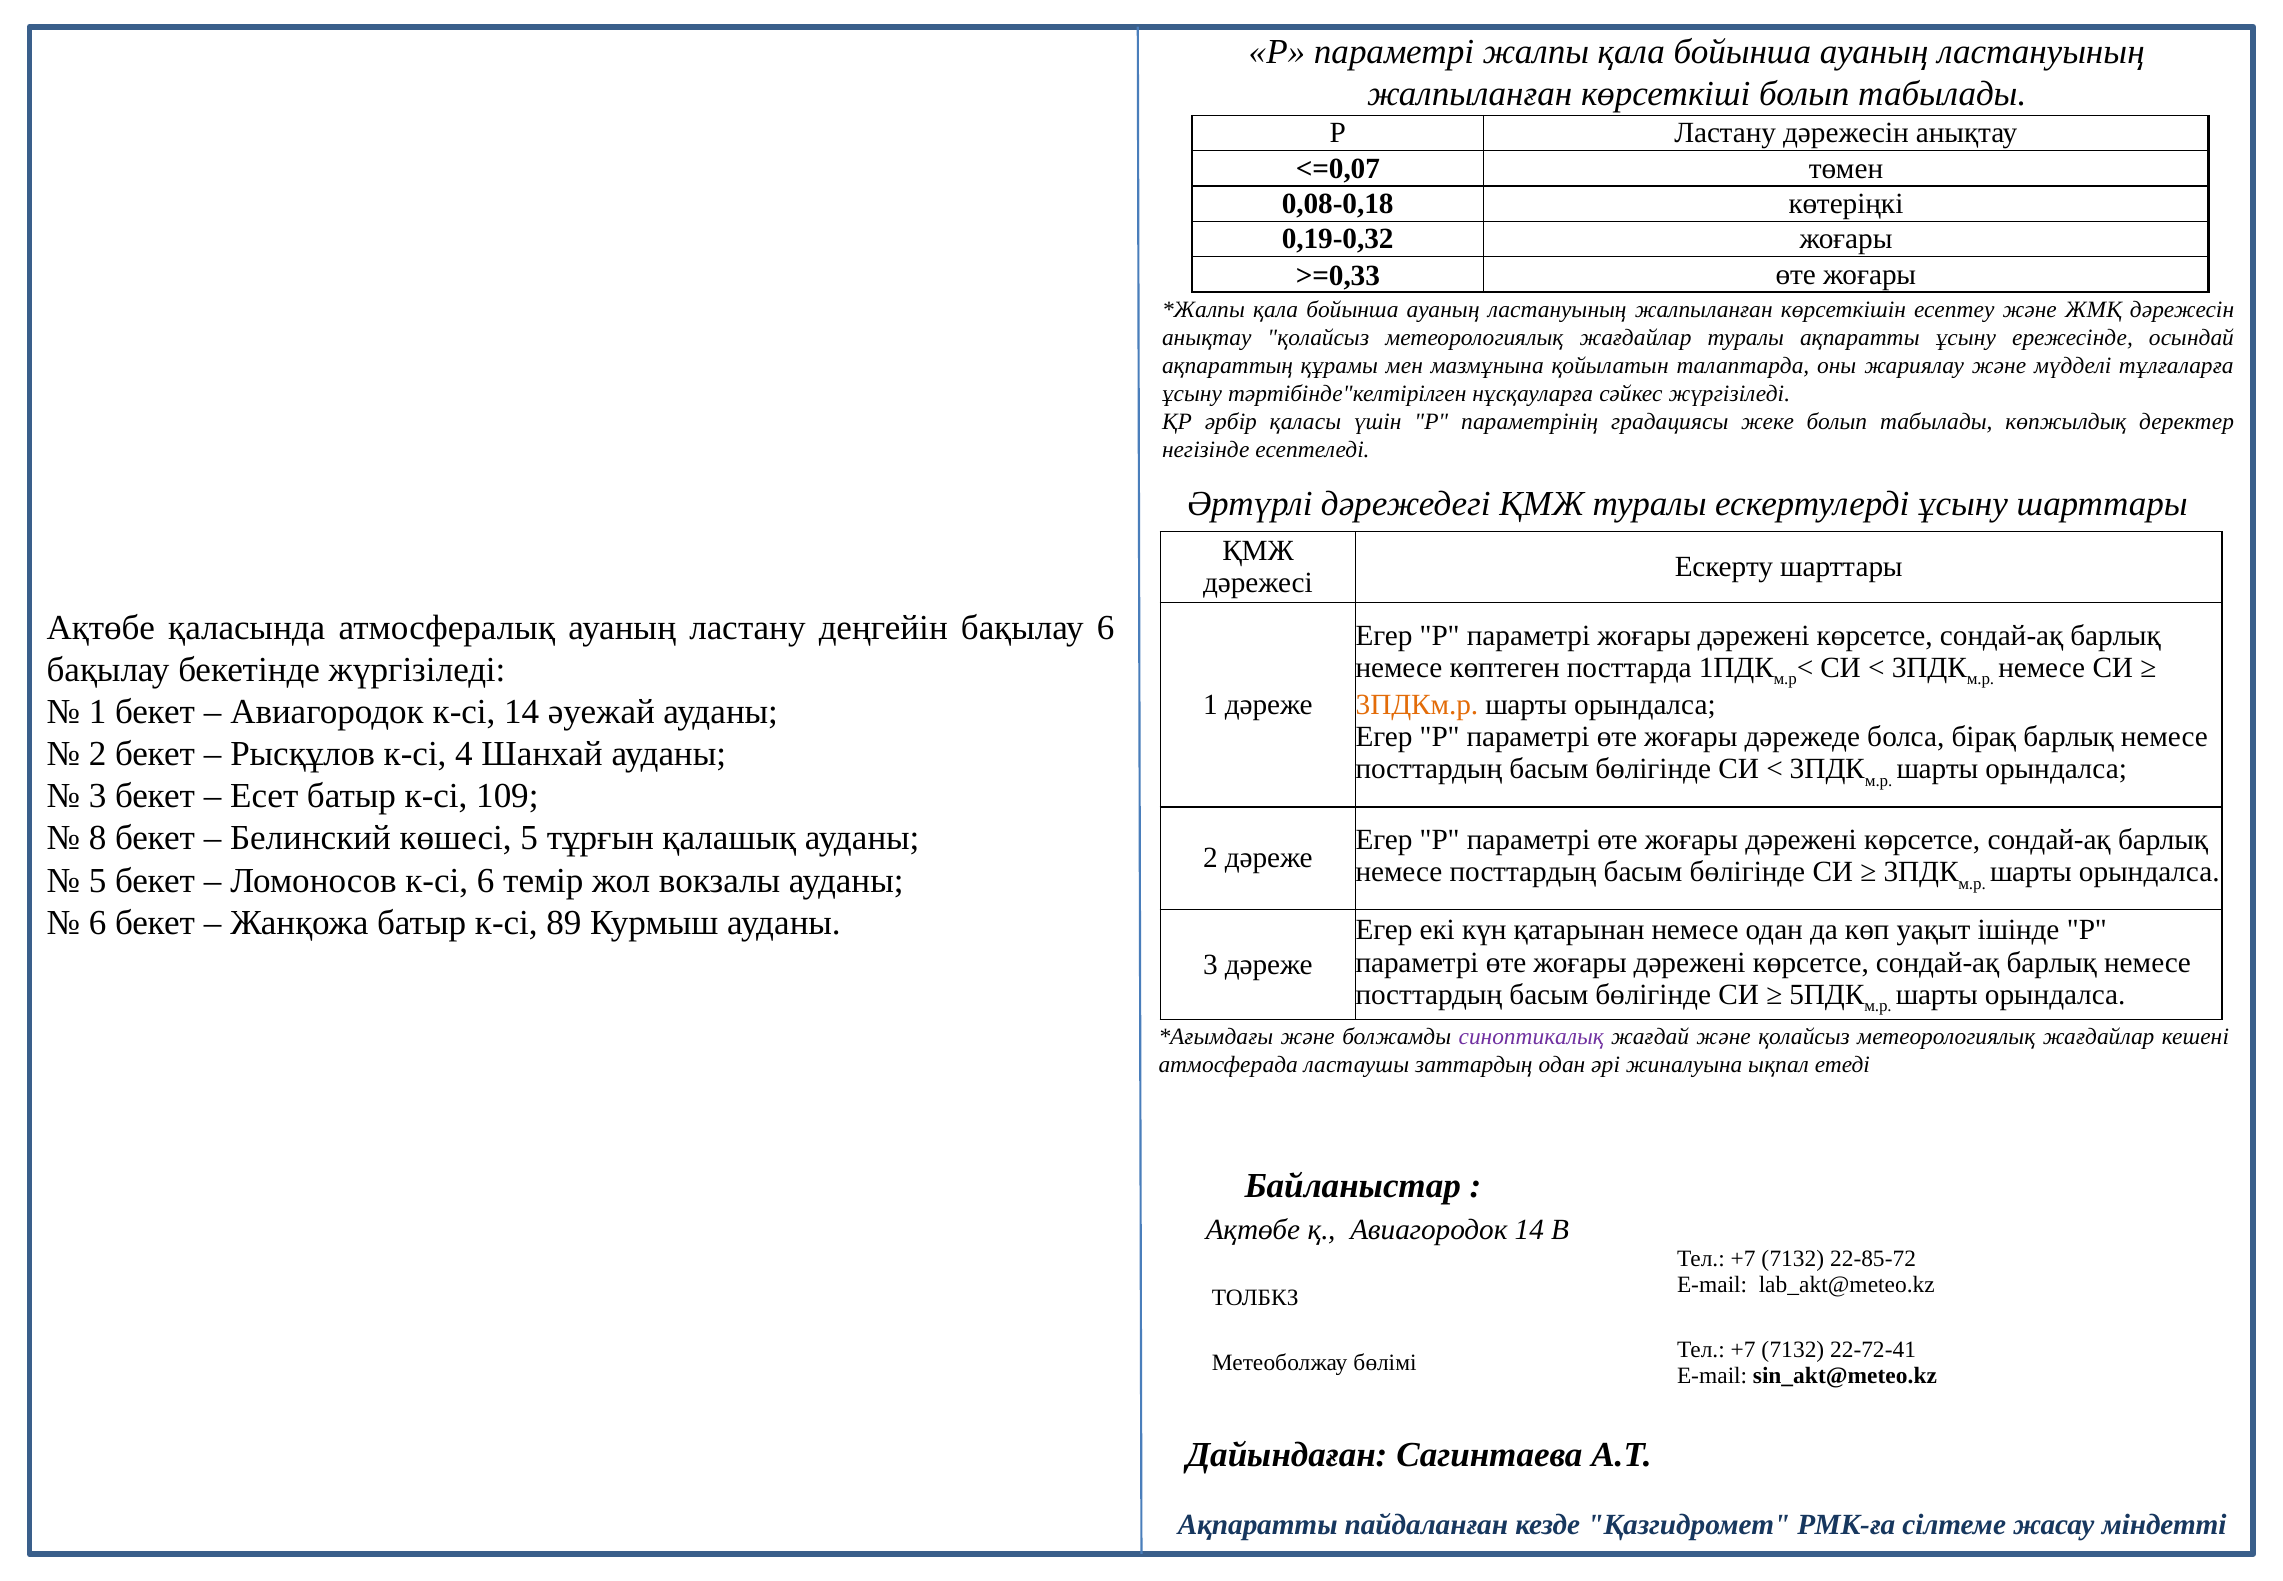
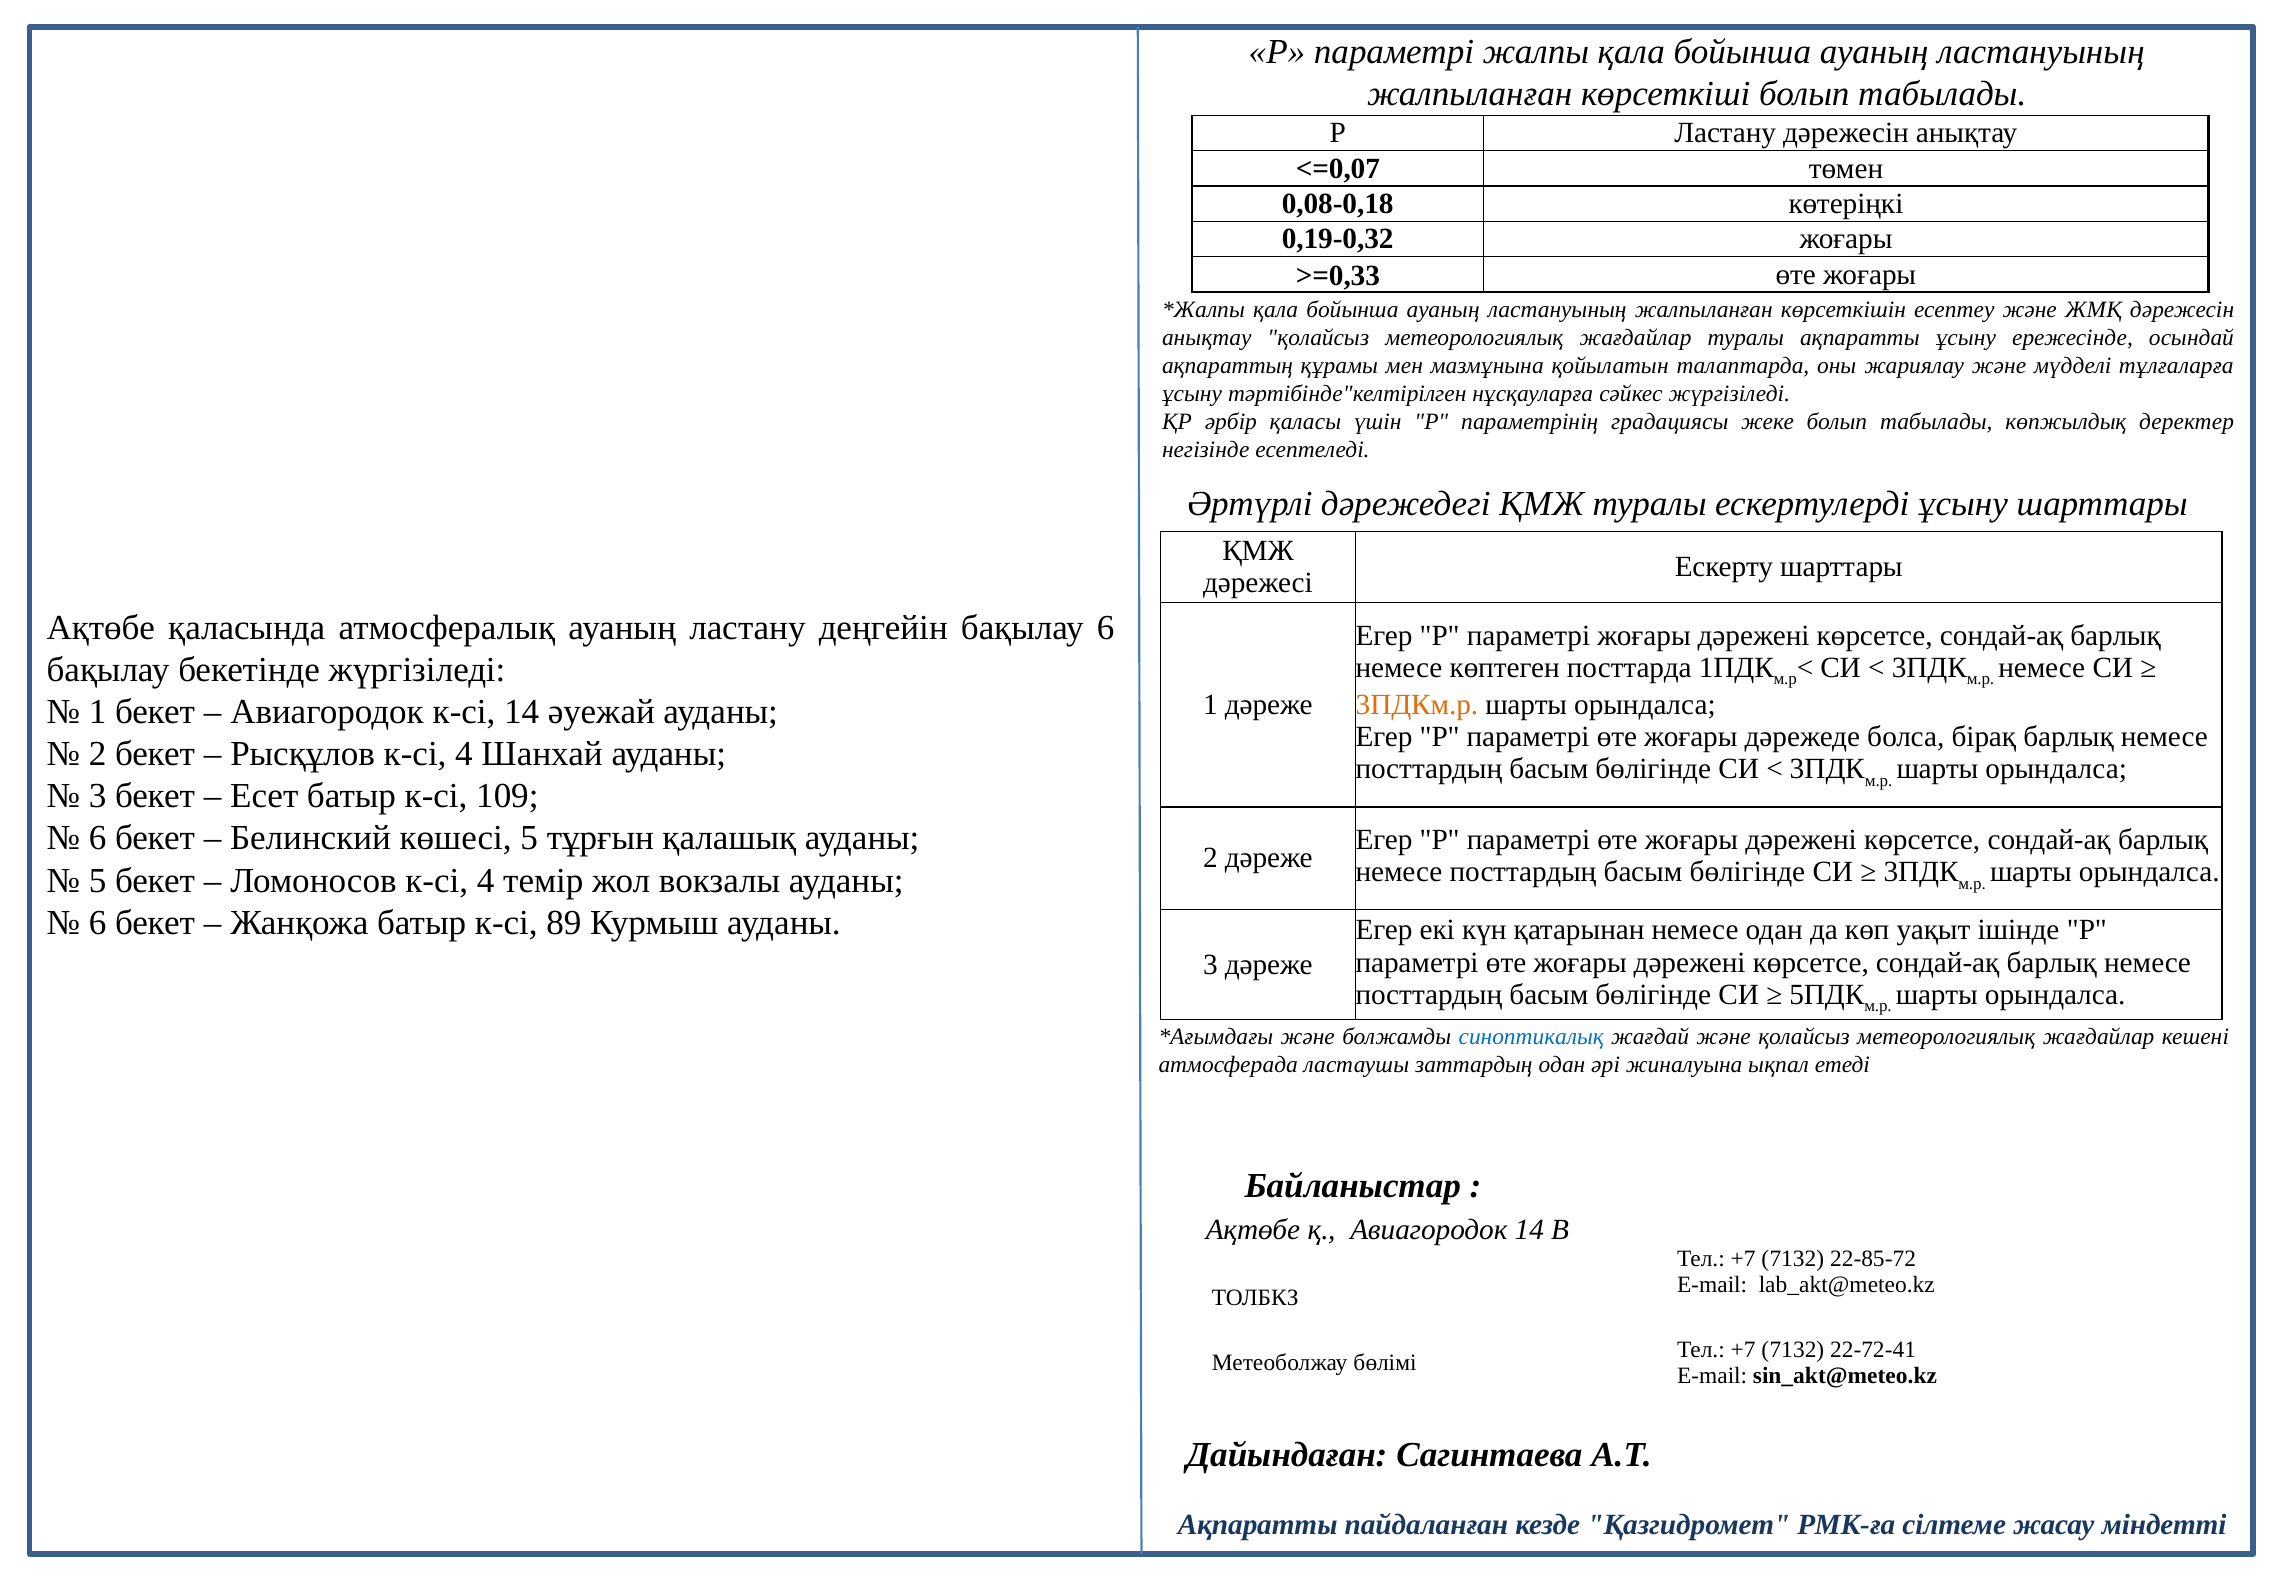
8 at (98, 838): 8 -> 6
Ломоносов к-сі 6: 6 -> 4
синоптикалық colour: purple -> blue
